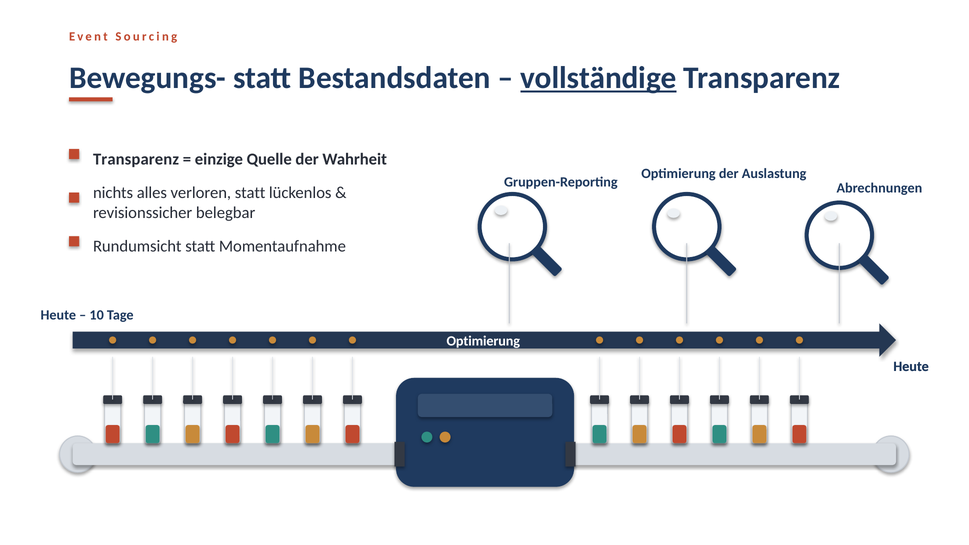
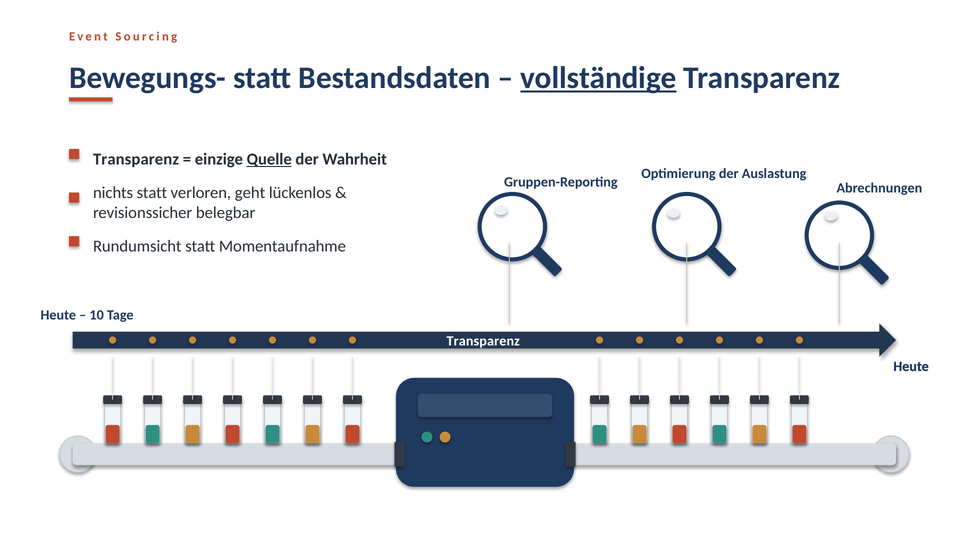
Quelle underline: none -> present
nichts alles: alles -> statt
verloren statt: statt -> geht
Optimierung at (483, 341): Optimierung -> Transparenz
